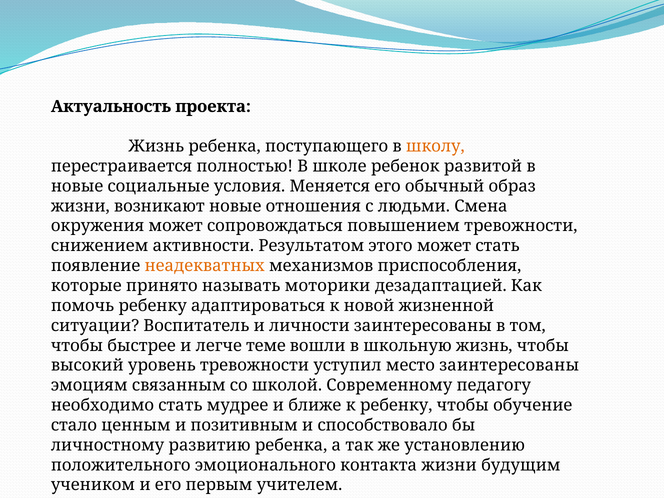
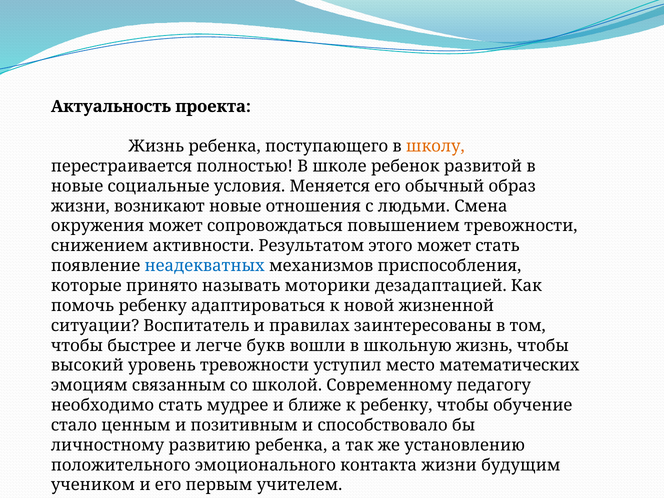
неадекватных colour: orange -> blue
личности: личности -> правилах
теме: теме -> букв
место заинтересованы: заинтересованы -> математических
